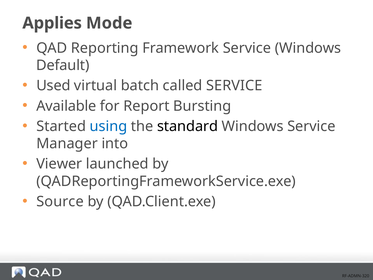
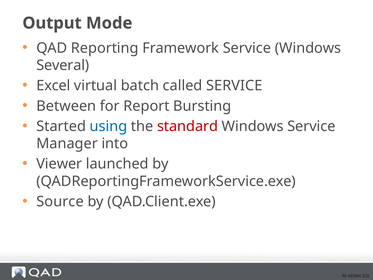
Applies: Applies -> Output
Default: Default -> Several
Used: Used -> Excel
Available: Available -> Between
standard colour: black -> red
